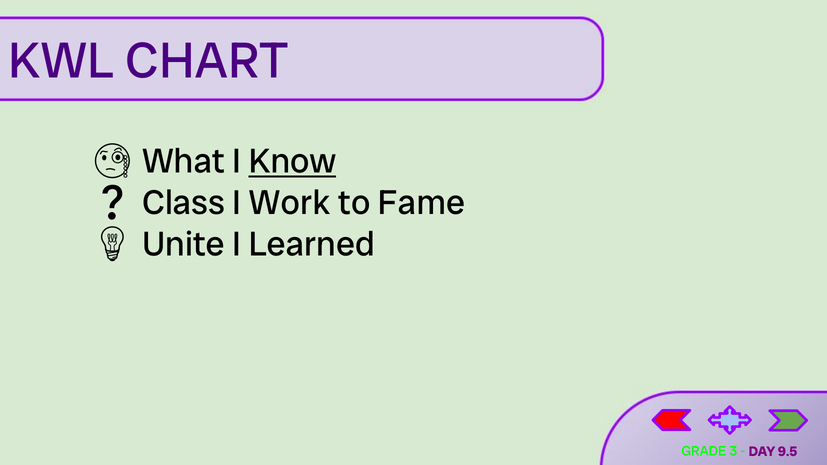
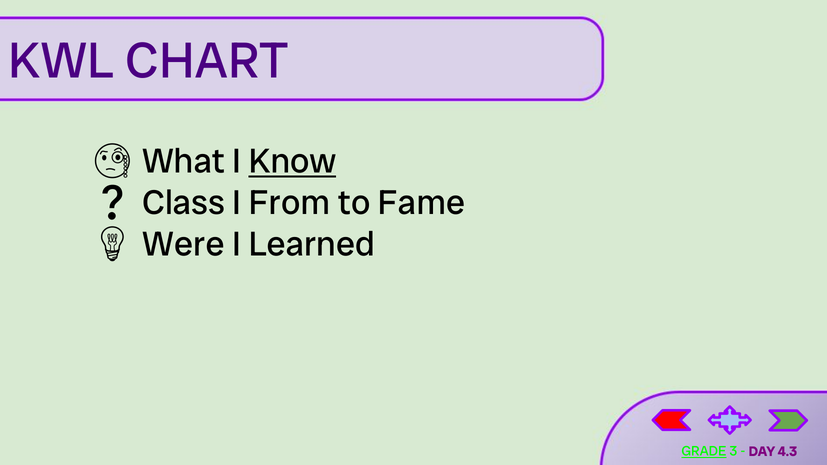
Work: Work -> From
Unite: Unite -> Were
GRADE underline: none -> present
9.5: 9.5 -> 4.3
